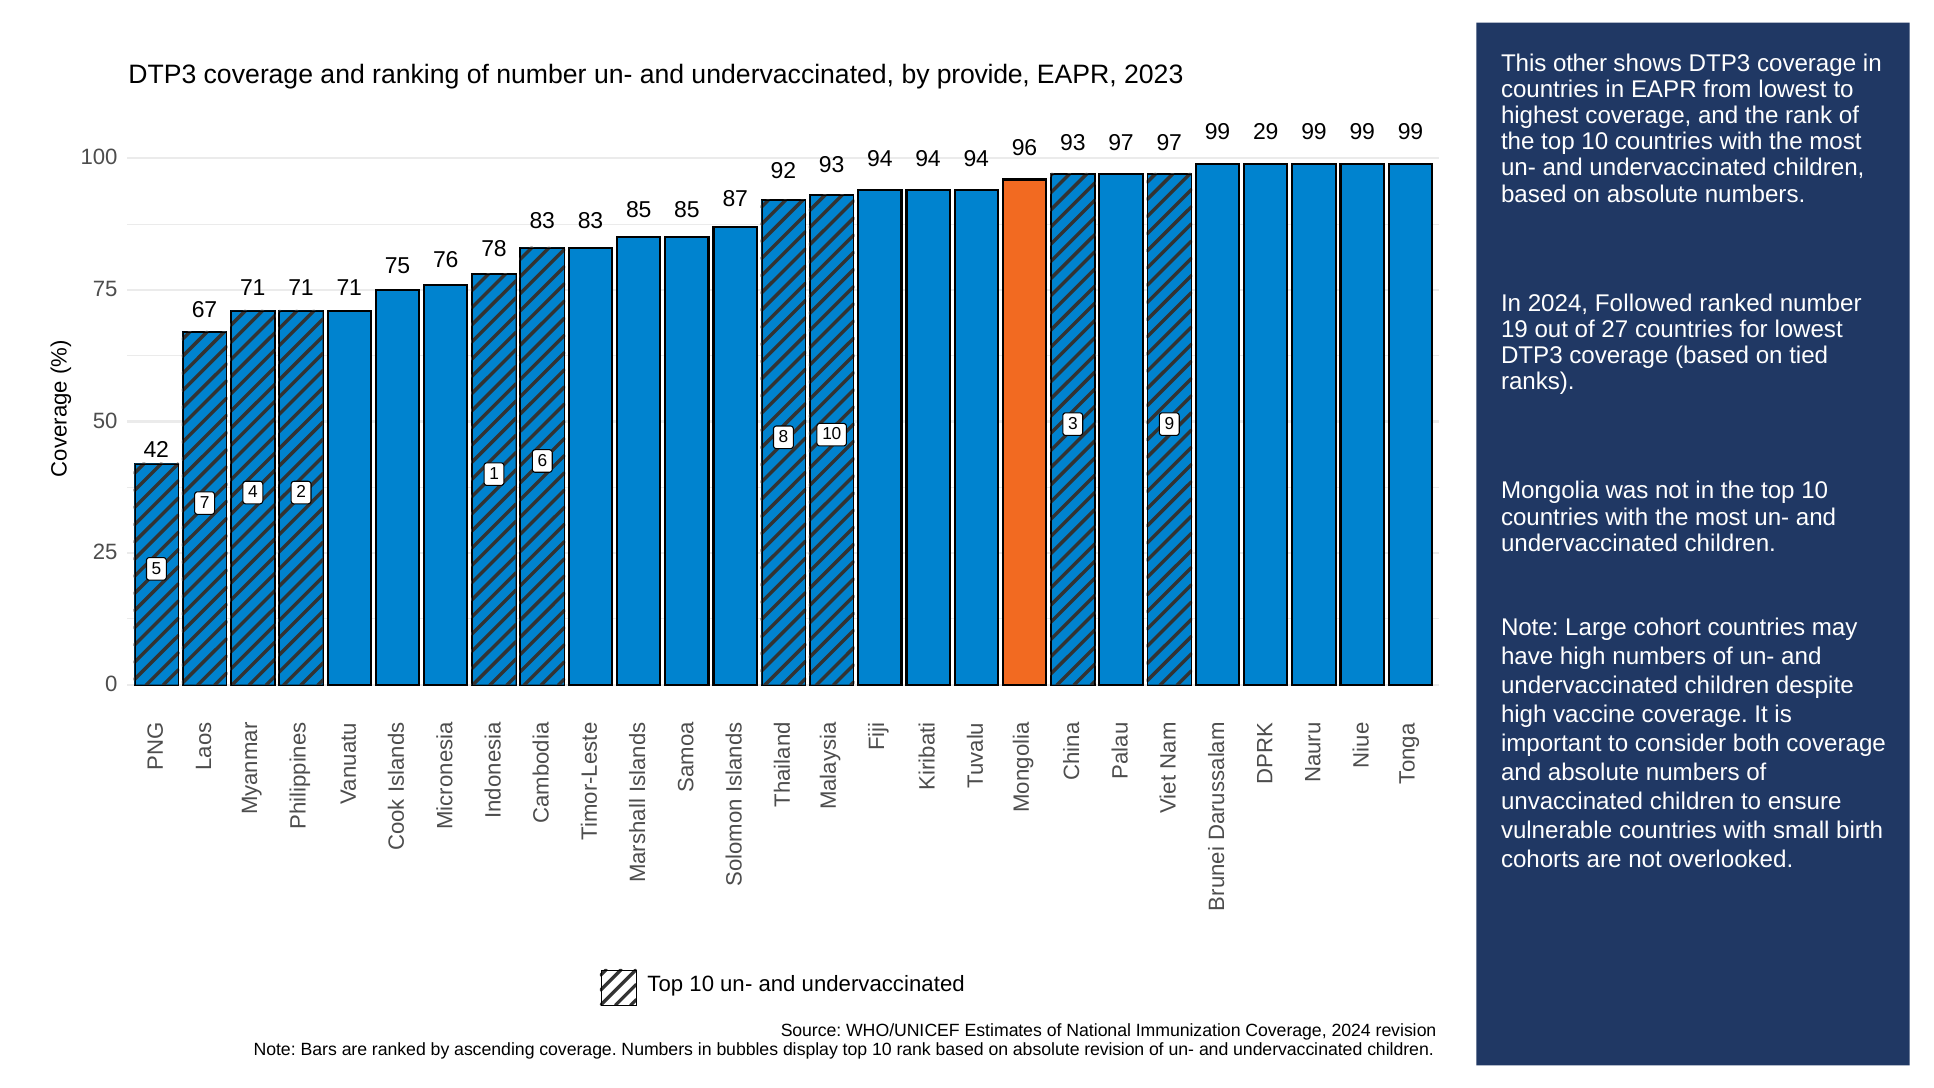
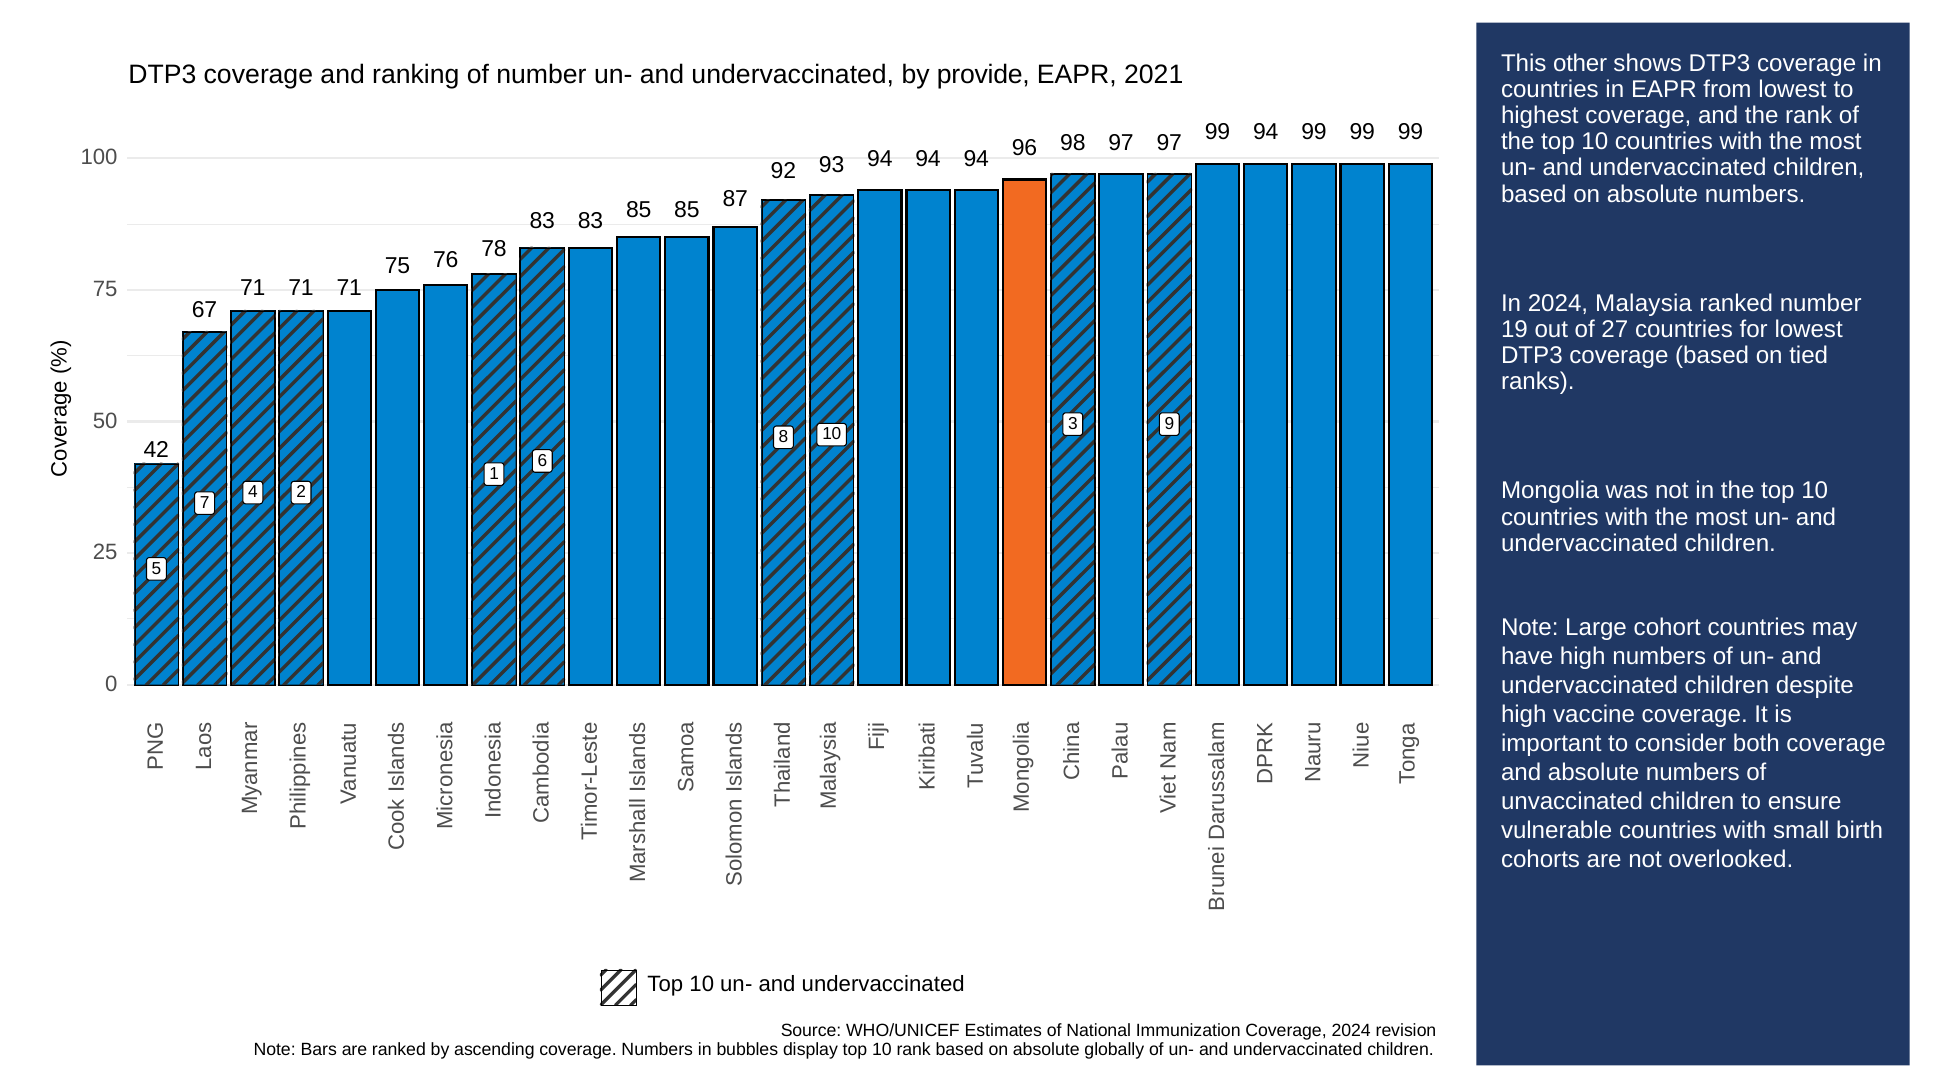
2023: 2023 -> 2021
97 29: 29 -> 94
96 93: 93 -> 98
Followed: Followed -> Malaysia
absolute revision: revision -> globally
